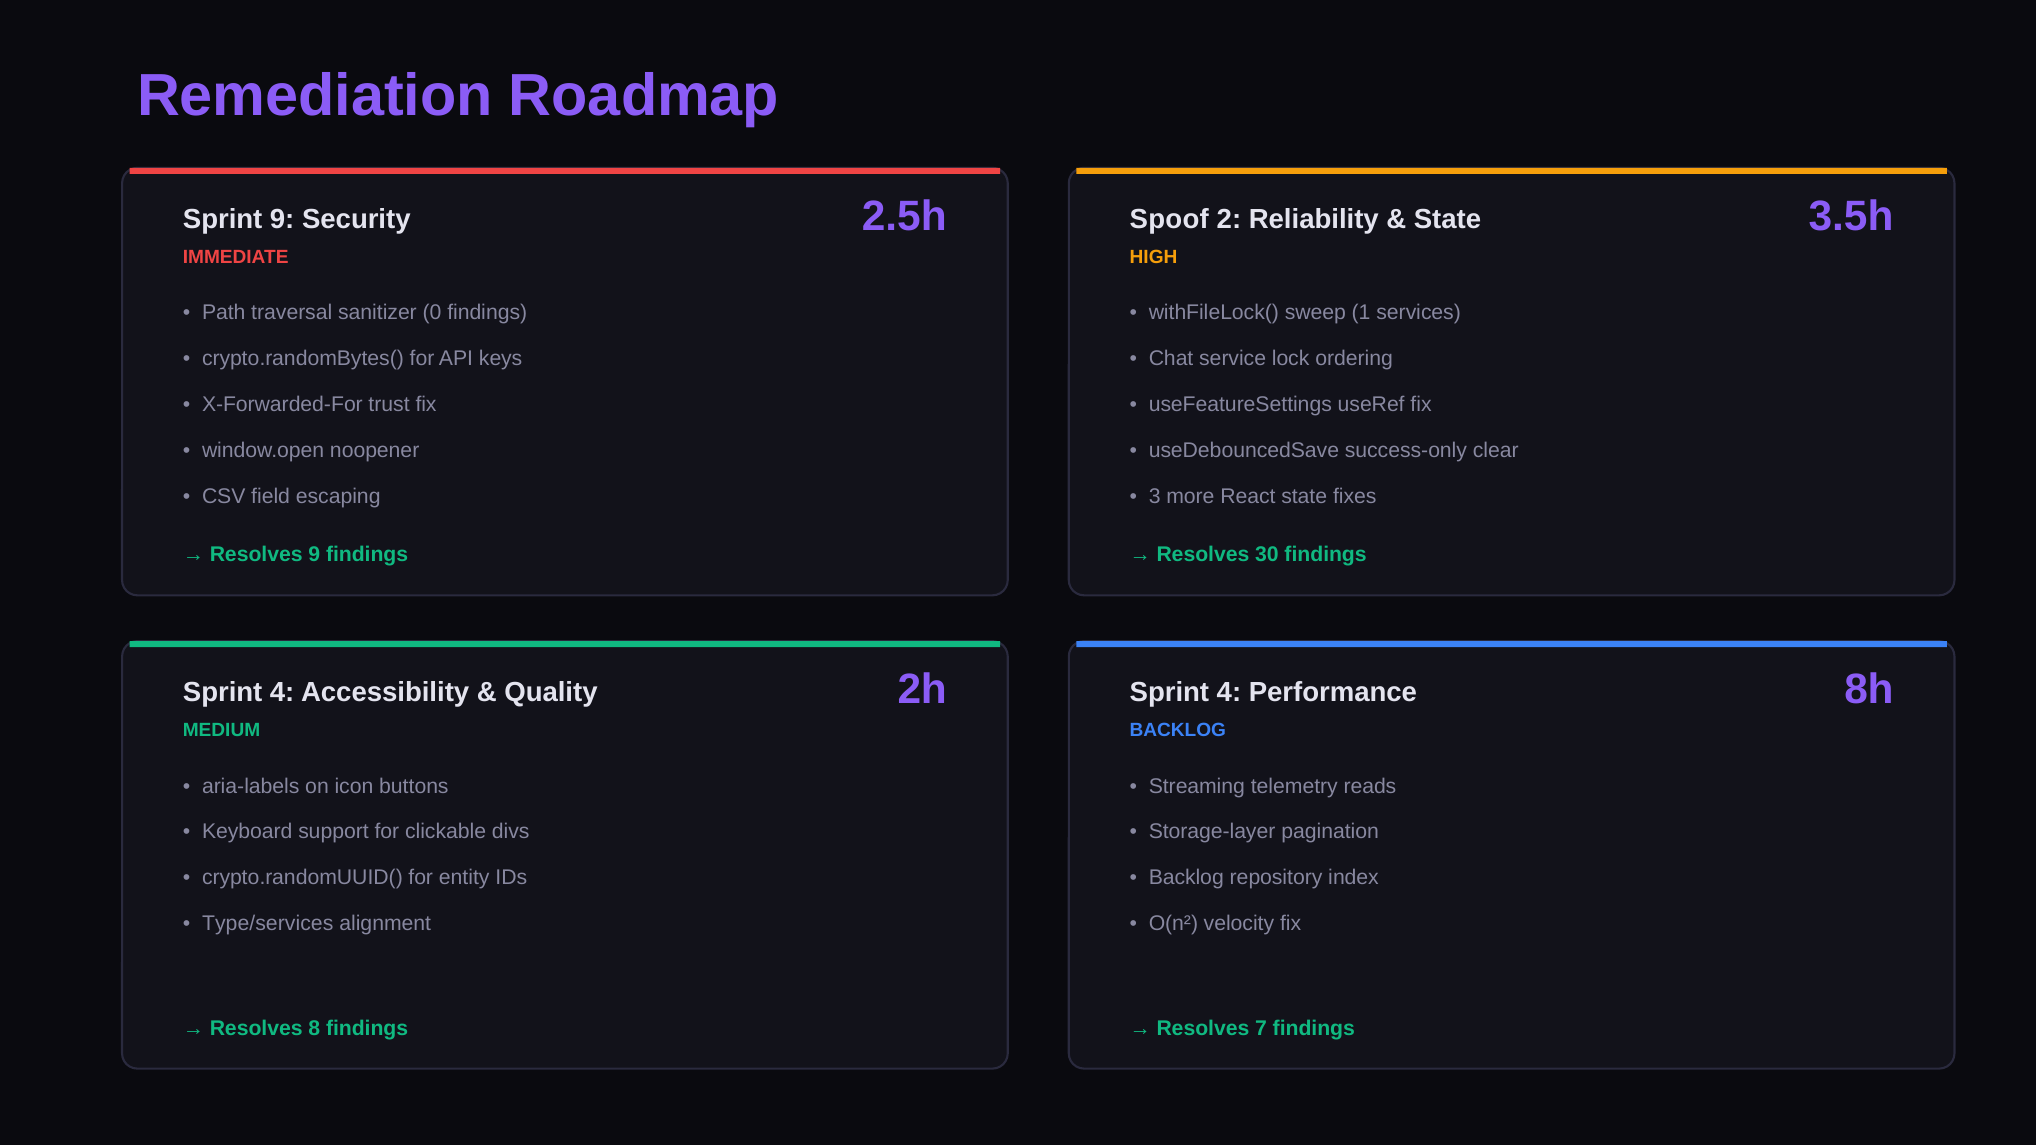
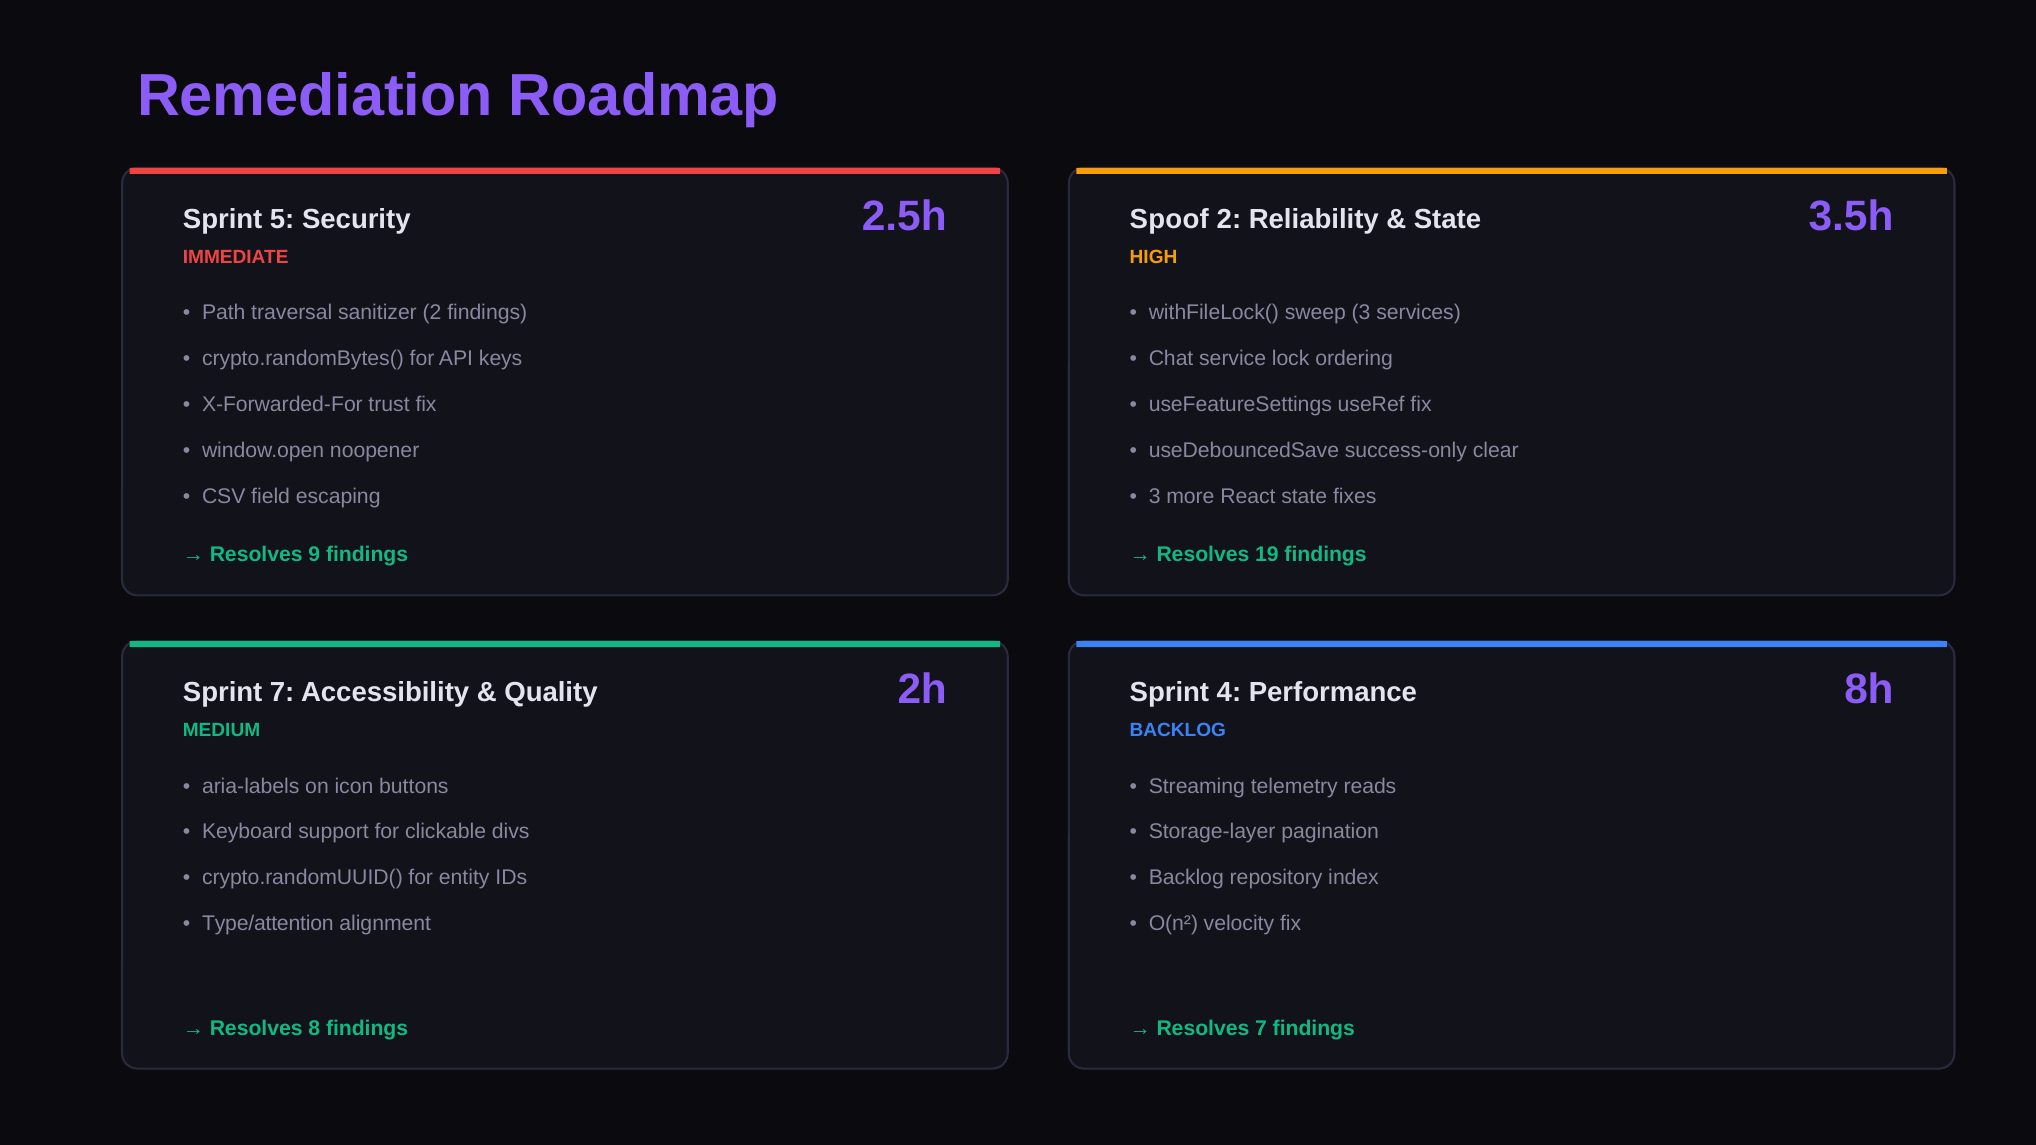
Sprint 9: 9 -> 5
sanitizer 0: 0 -> 2
sweep 1: 1 -> 3
30: 30 -> 19
4 at (282, 693): 4 -> 7
Type/services: Type/services -> Type/attention
